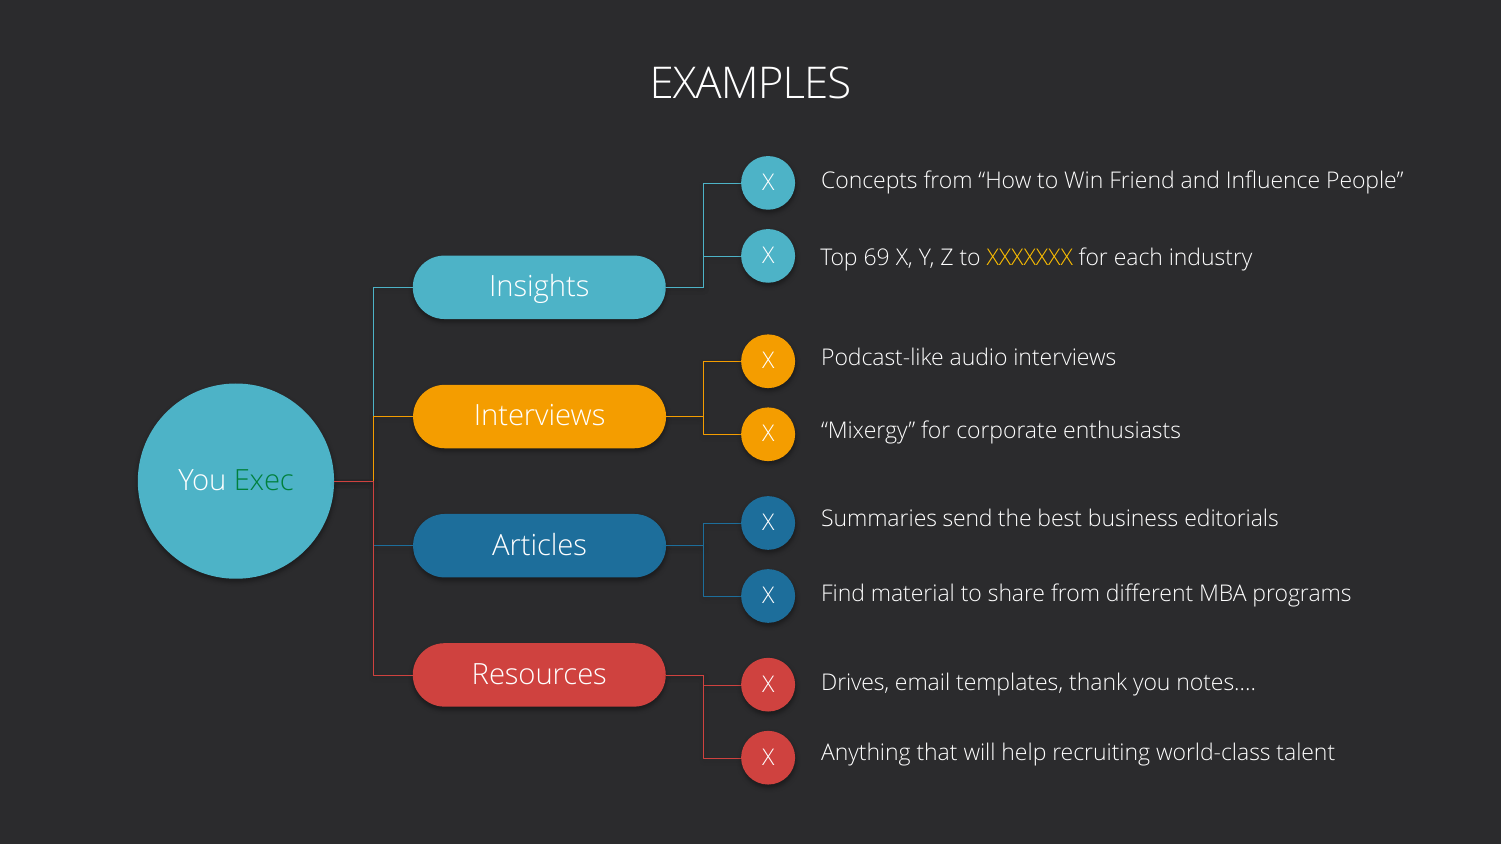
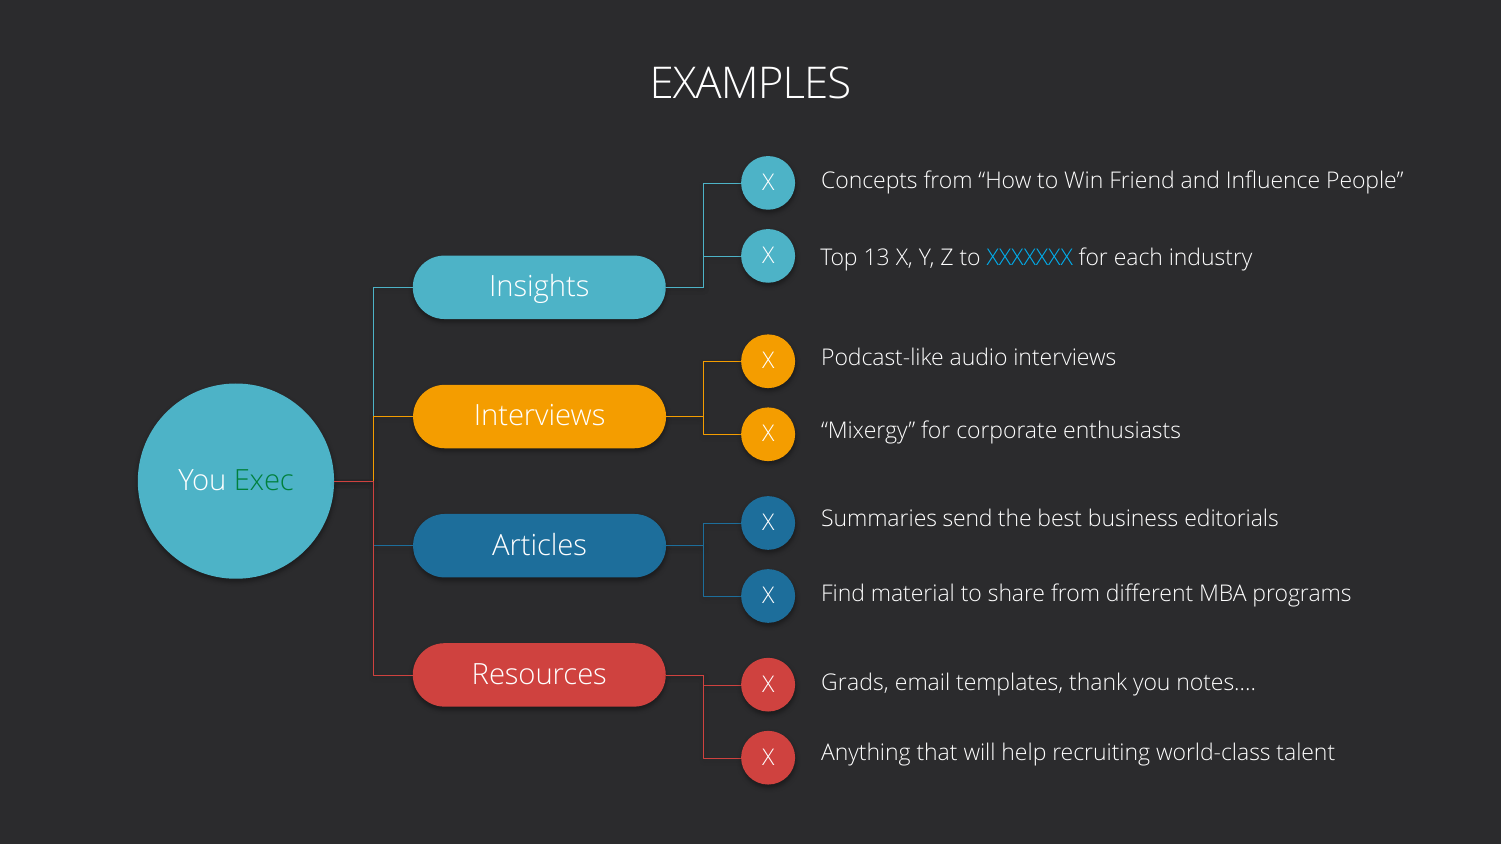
69: 69 -> 13
XXXXXXX colour: yellow -> light blue
Drives: Drives -> Grads
